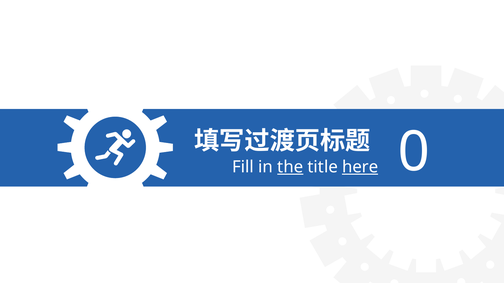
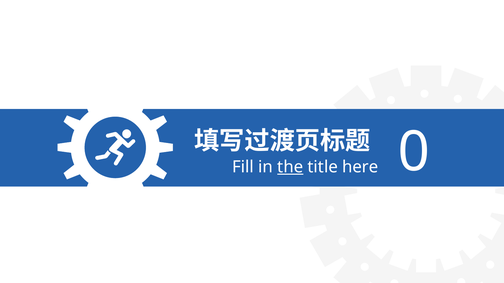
here underline: present -> none
